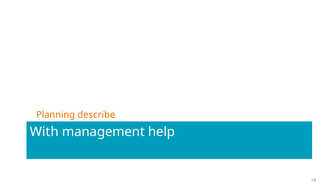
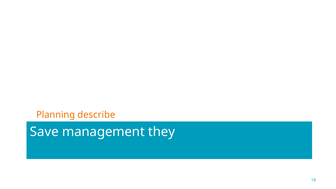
With: With -> Save
help: help -> they
